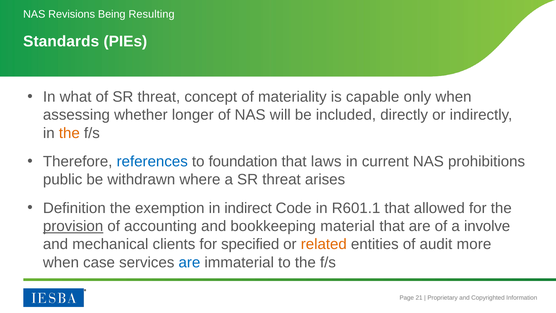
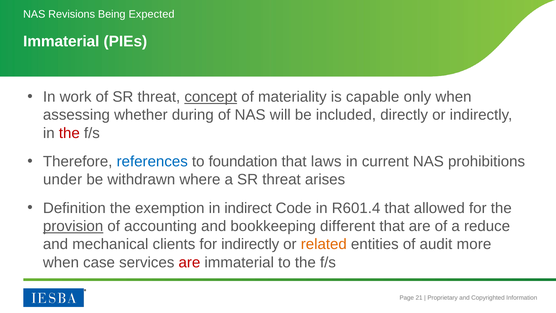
Resulting: Resulting -> Expected
Standards at (61, 41): Standards -> Immaterial
what: what -> work
concept underline: none -> present
longer: longer -> during
the at (69, 133) colour: orange -> red
public: public -> under
R601.1: R601.1 -> R601.4
material: material -> different
involve: involve -> reduce
for specified: specified -> indirectly
are at (189, 262) colour: blue -> red
